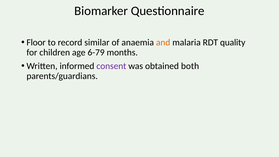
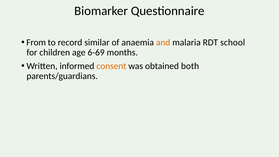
Floor: Floor -> From
quality: quality -> school
6-79: 6-79 -> 6-69
consent colour: purple -> orange
